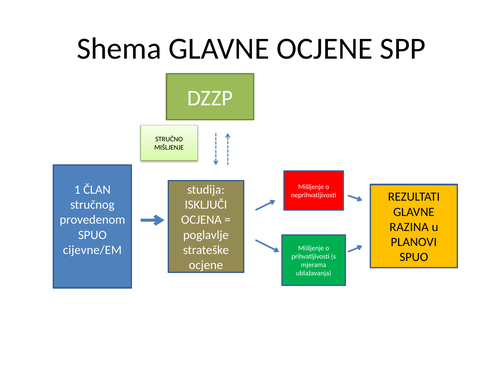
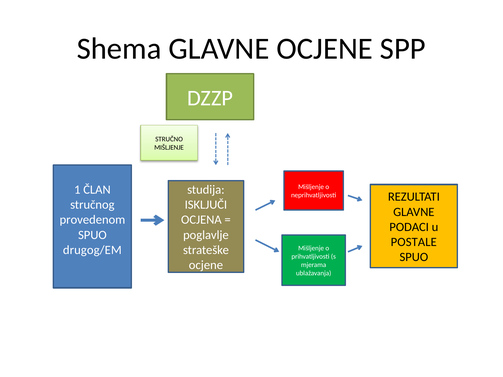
RAZINA: RAZINA -> PODACI
PLANOVI: PLANOVI -> POSTALE
cijevne/EM: cijevne/EM -> drugog/EM
